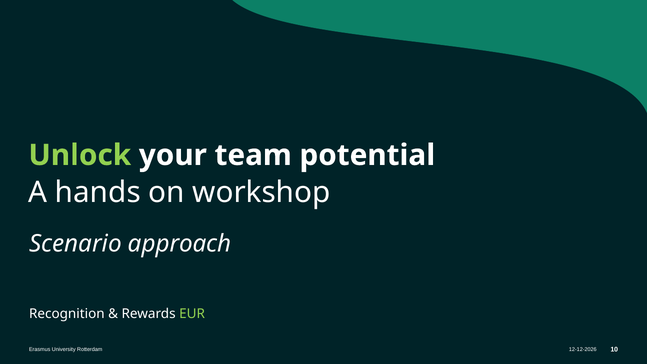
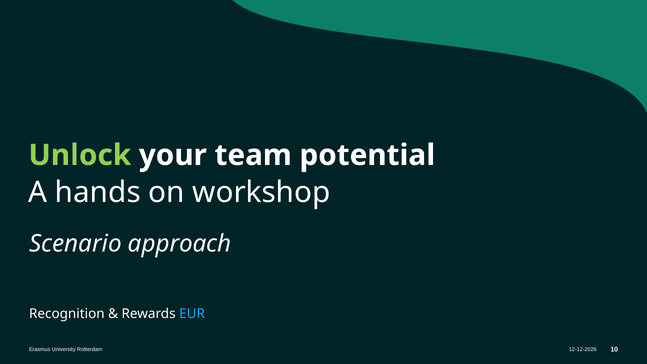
EUR colour: light green -> light blue
